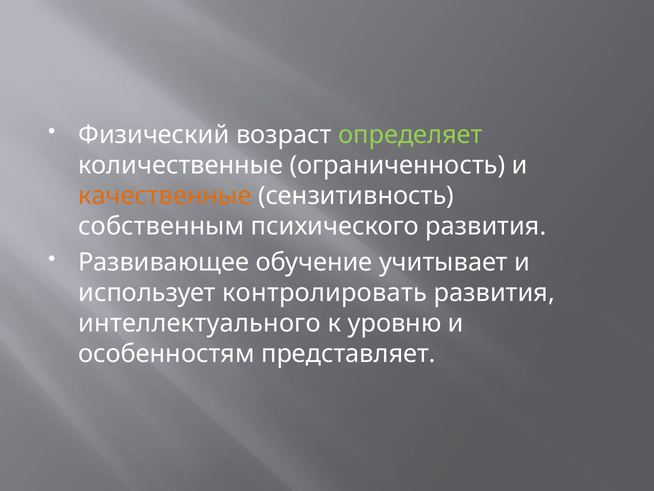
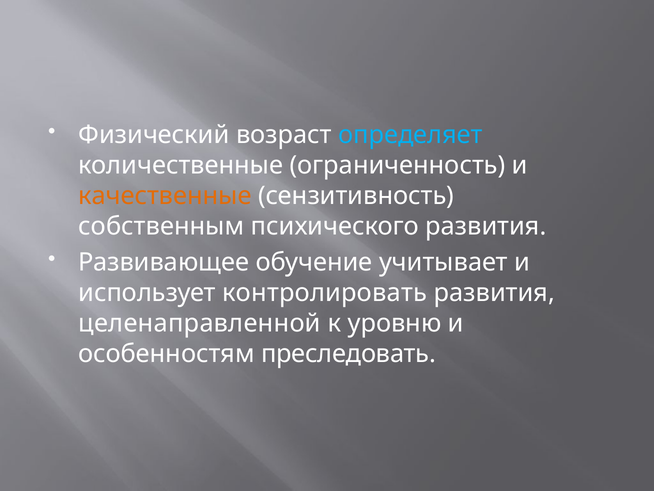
определяет colour: light green -> light blue
интеллектуального: интеллектуального -> целенаправленной
представляет: представляет -> преследовать
